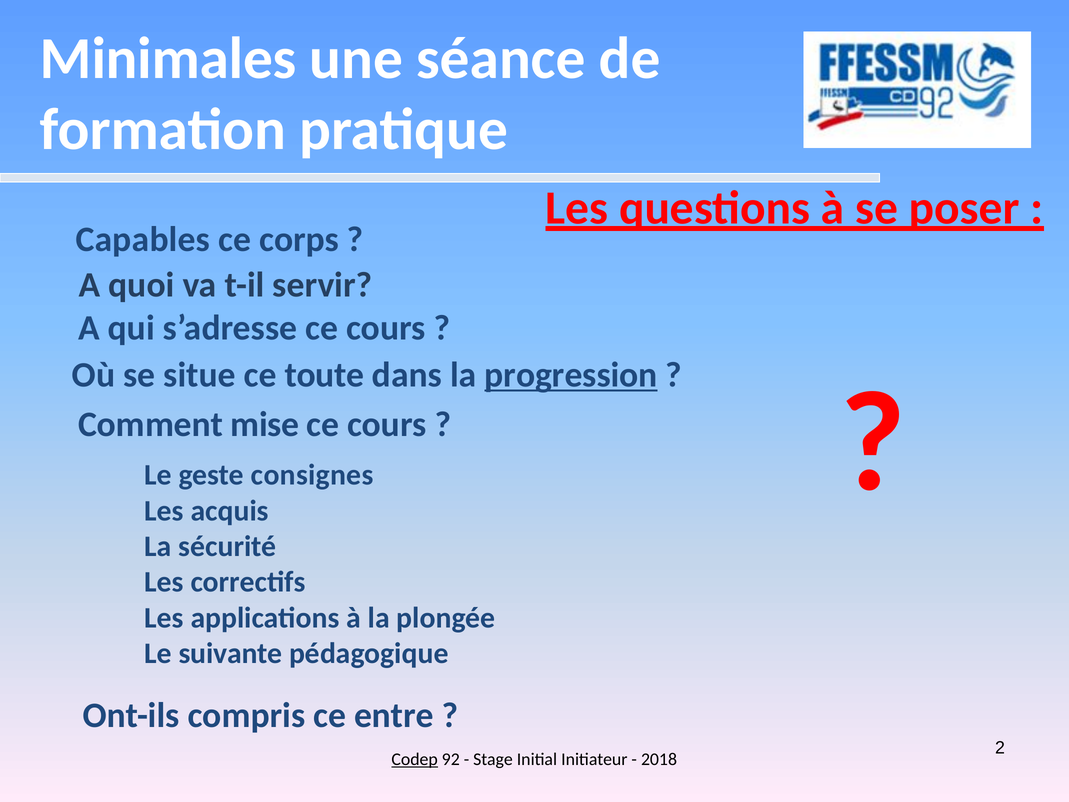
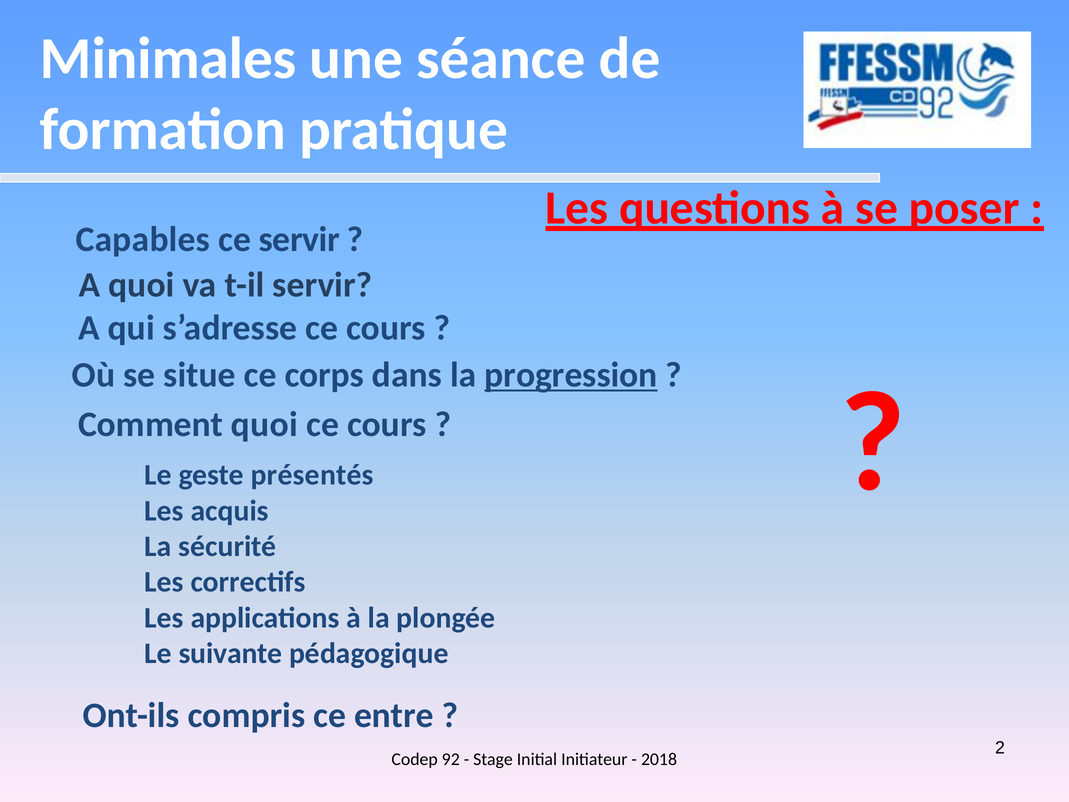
ce corps: corps -> servir
toute: toute -> corps
Comment mise: mise -> quoi
consignes: consignes -> présentés
Codep underline: present -> none
